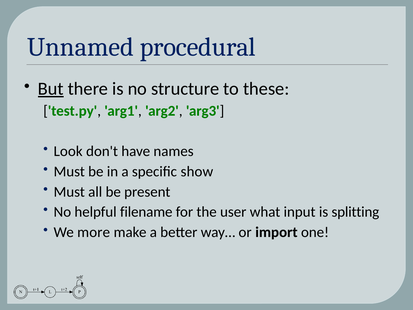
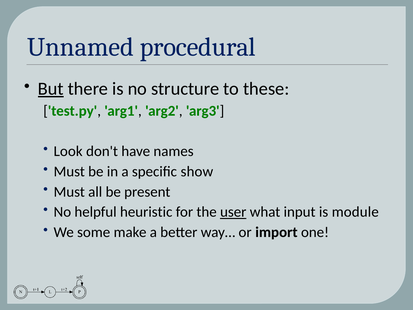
filename: filename -> heuristic
user underline: none -> present
splitting: splitting -> module
more: more -> some
